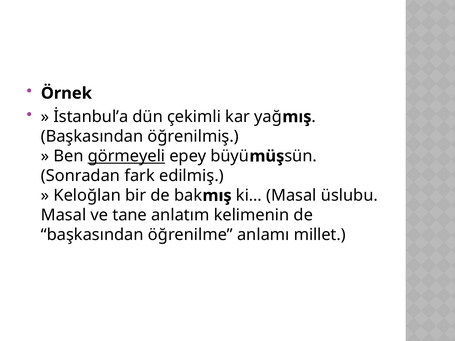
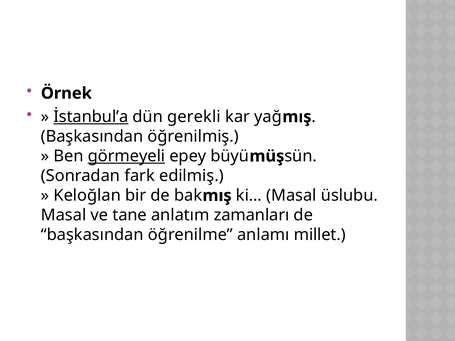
İstanbul’a underline: none -> present
çekimli: çekimli -> gerekli
kelimenin: kelimenin -> zamanları
